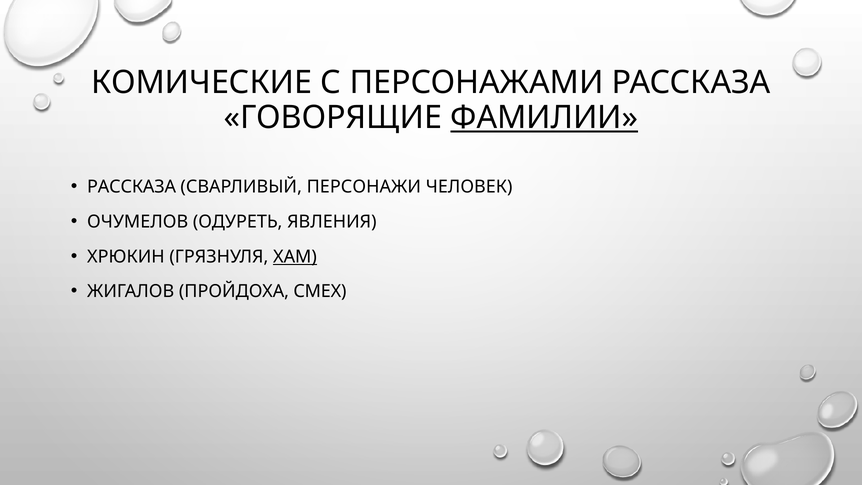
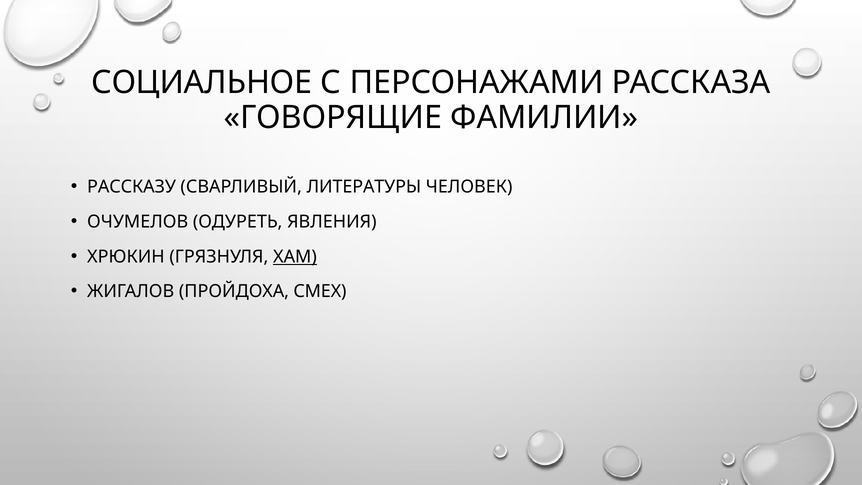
КОМИЧЕСКИЕ: КОМИЧЕСКИЕ -> СОЦИАЛЬНОЕ
ФАМИЛИИ underline: present -> none
РАССКАЗА at (132, 187): РАССКАЗА -> РАССКАЗУ
ПЕРСОНАЖИ: ПЕРСОНАЖИ -> ЛИТЕРАТУРЫ
